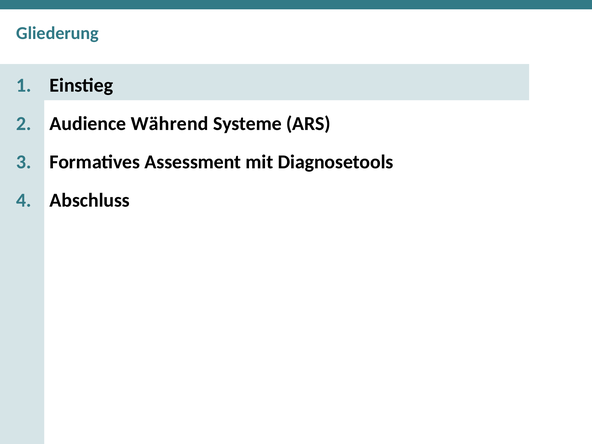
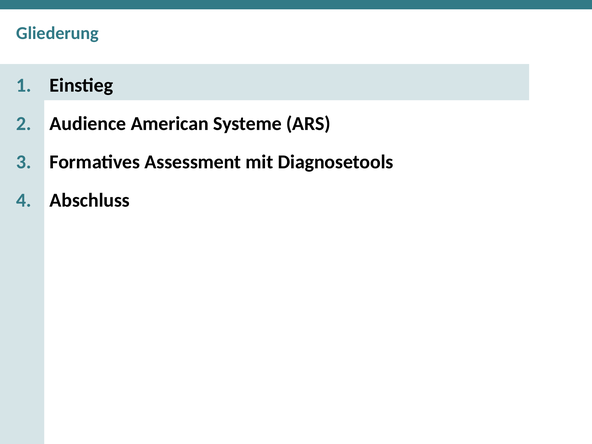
Während: Während -> American
